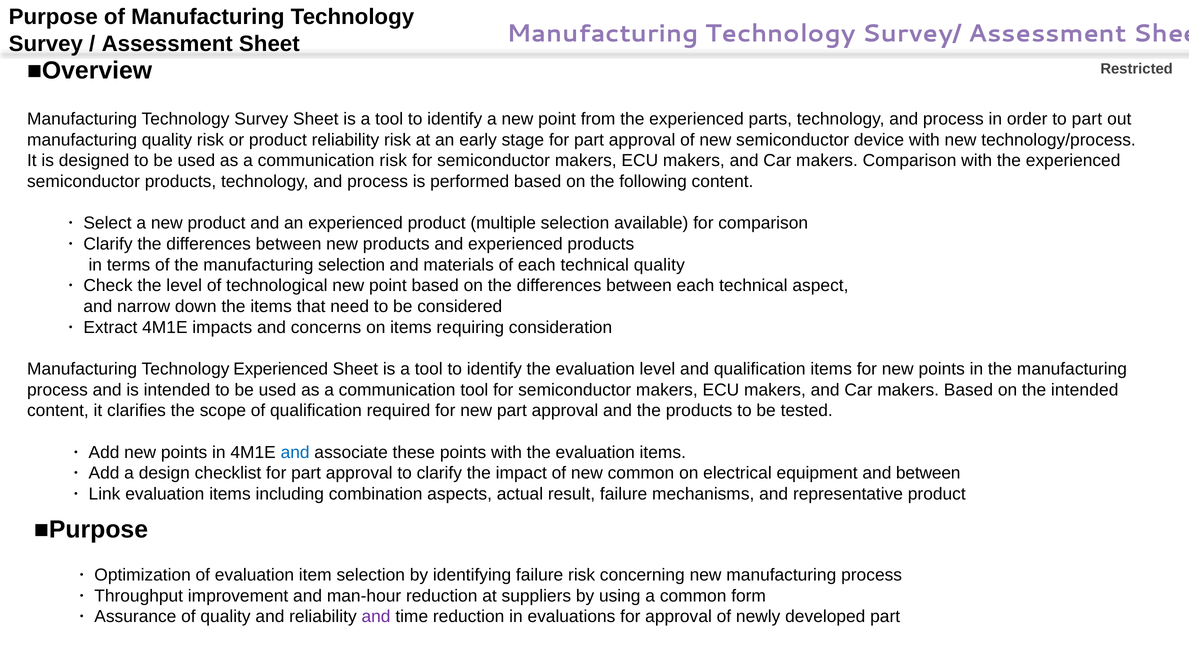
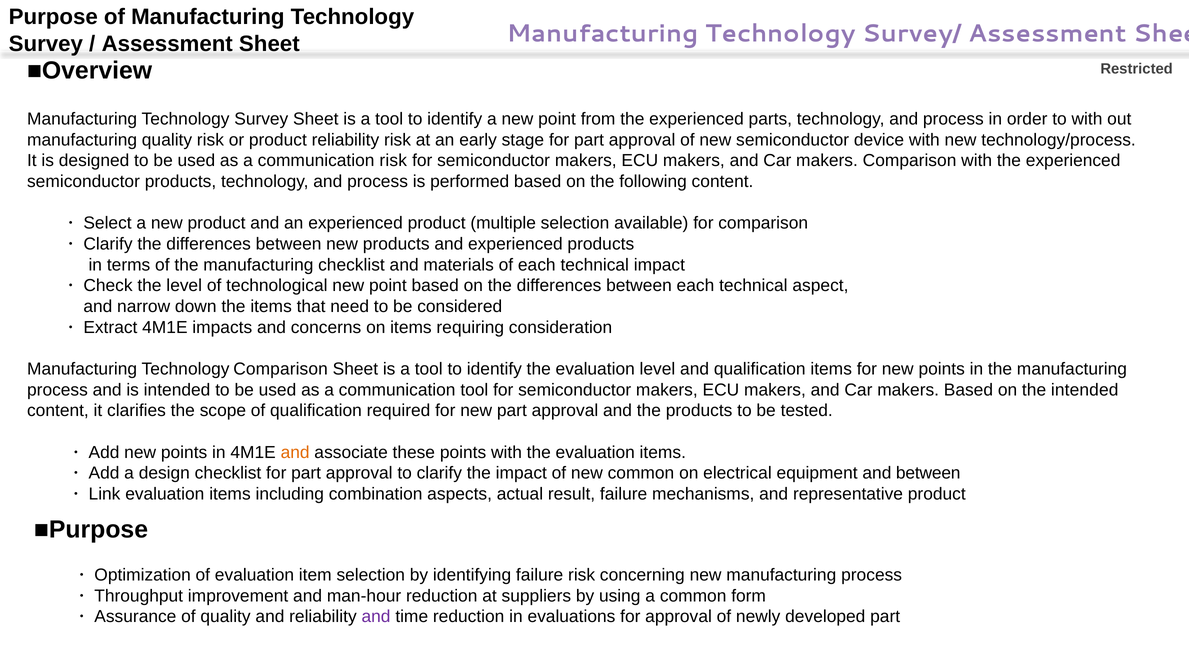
to part: part -> with
manufacturing selection: selection -> checklist
technical quality: quality -> impact
Technology Experienced: Experienced -> Comparison
and at (295, 452) colour: blue -> orange
